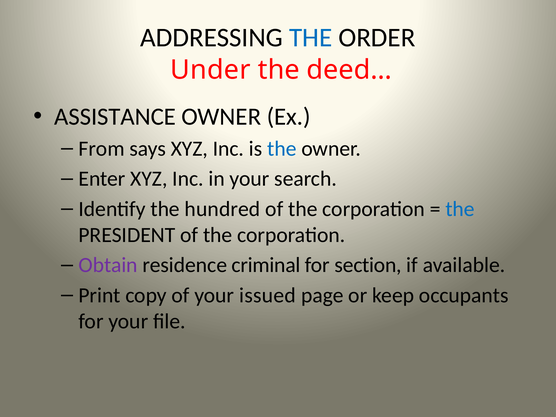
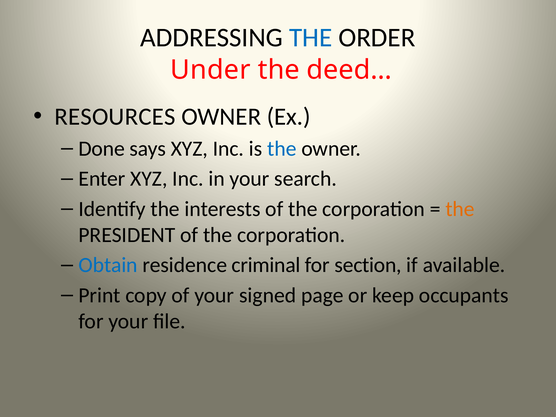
ASSISTANCE: ASSISTANCE -> RESOURCES
From: From -> Done
hundred: hundred -> interests
the at (460, 209) colour: blue -> orange
Obtain colour: purple -> blue
issued: issued -> signed
